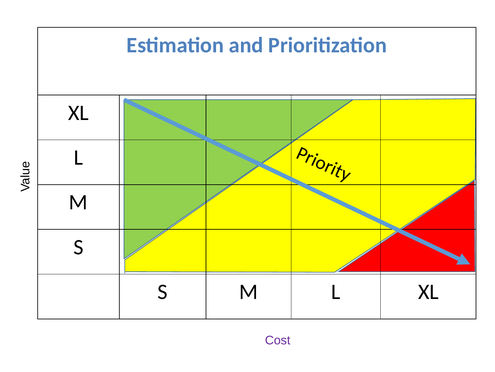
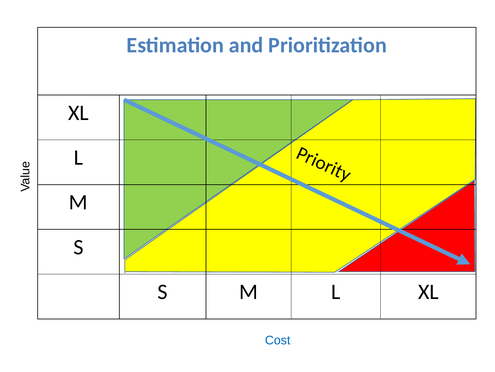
Cost colour: purple -> blue
